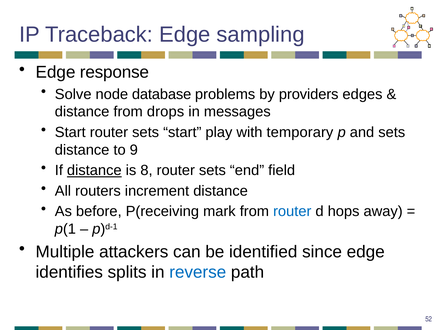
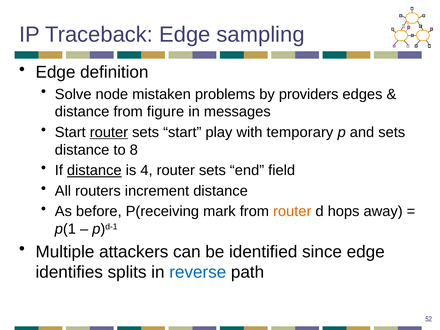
response: response -> definition
database: database -> mistaken
drops: drops -> figure
router at (109, 132) underline: none -> present
9: 9 -> 8
8: 8 -> 4
router at (292, 211) colour: blue -> orange
